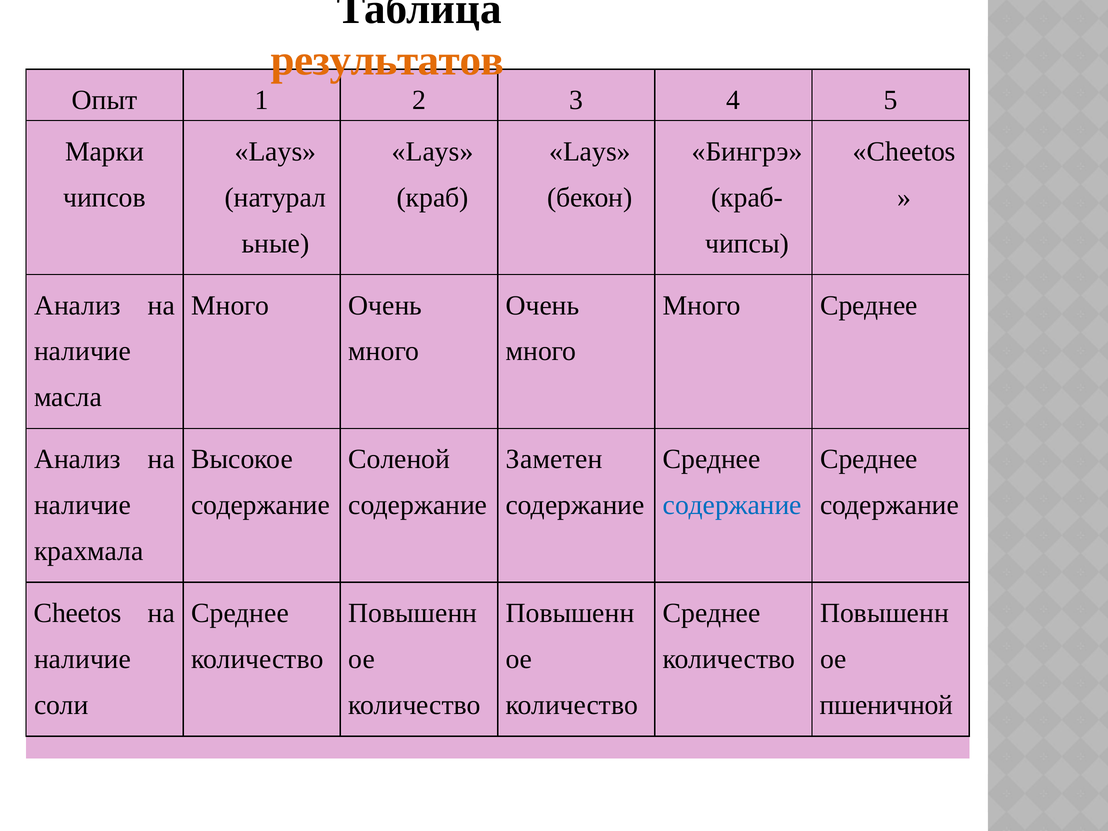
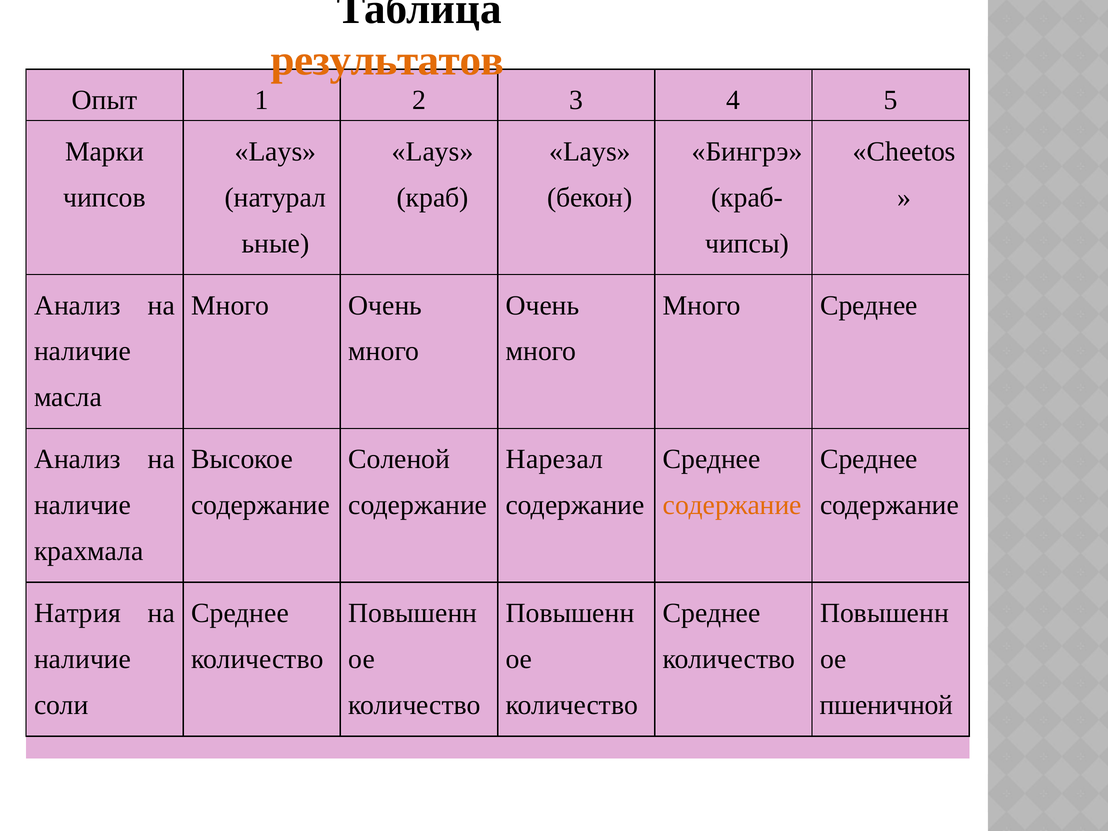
Заметен: Заметен -> Нарезал
содержание at (732, 505) colour: blue -> orange
Cheetos at (78, 613): Cheetos -> Натрия
